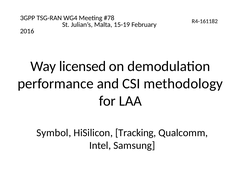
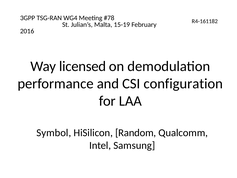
methodology: methodology -> configuration
Tracking: Tracking -> Random
